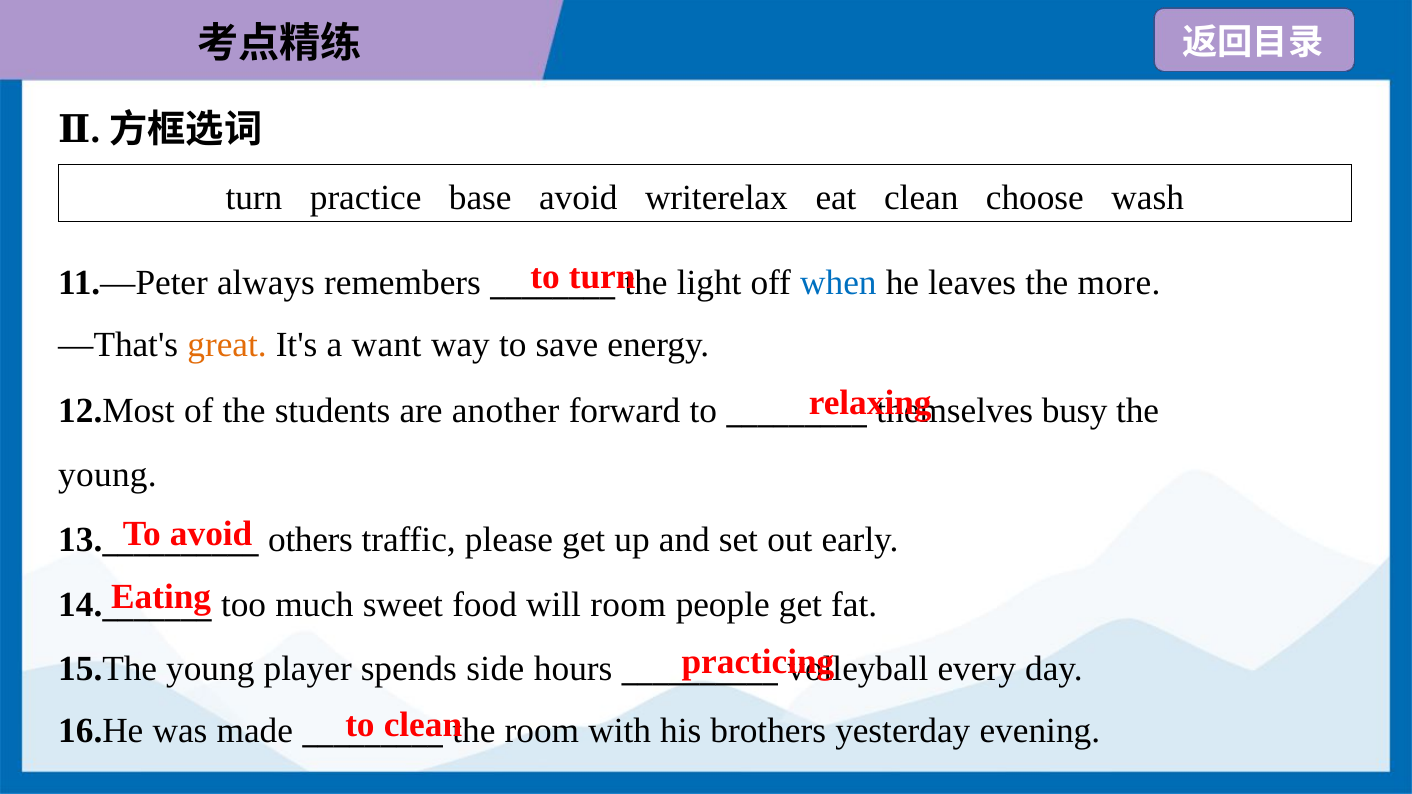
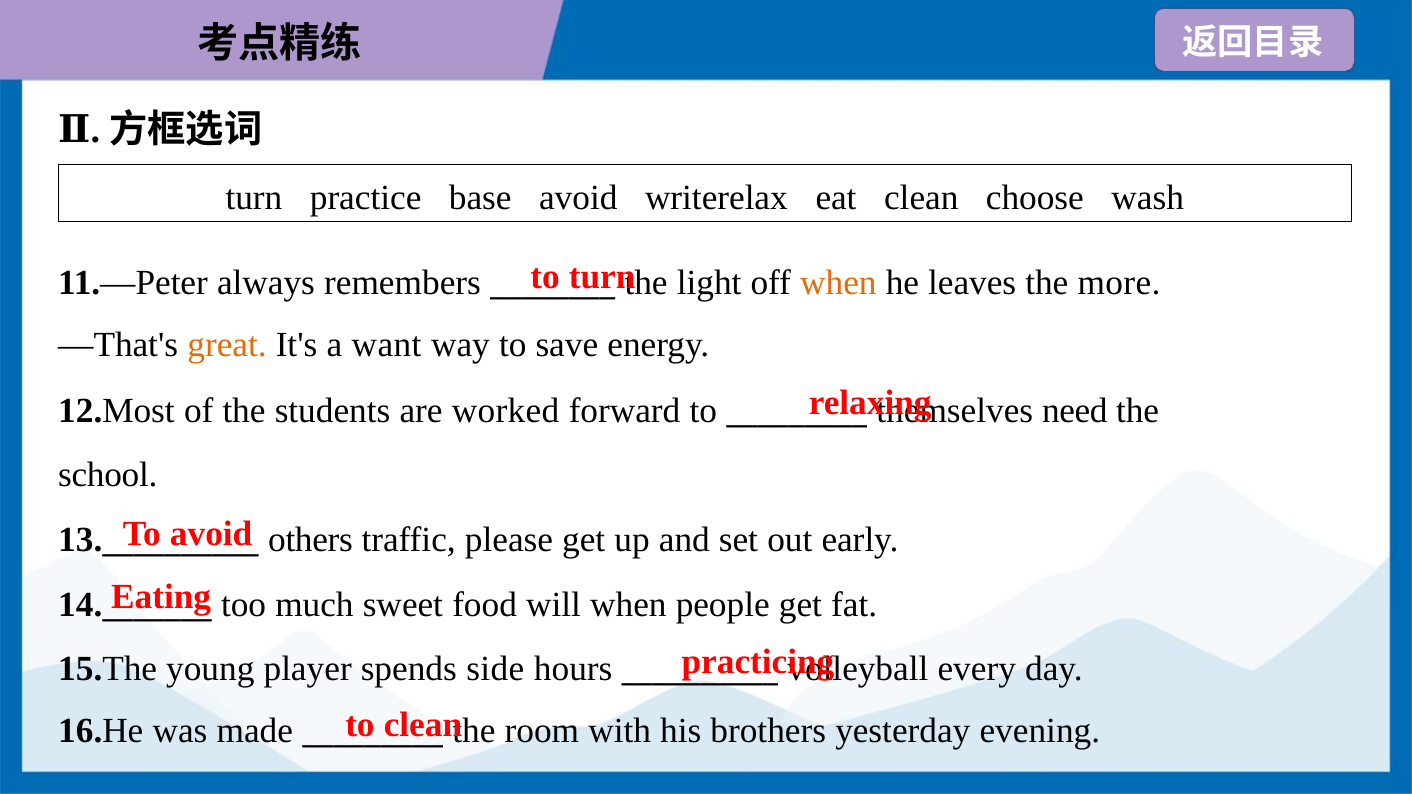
when at (838, 283) colour: blue -> orange
another: another -> worked
busy: busy -> need
young at (107, 475): young -> school
will room: room -> when
